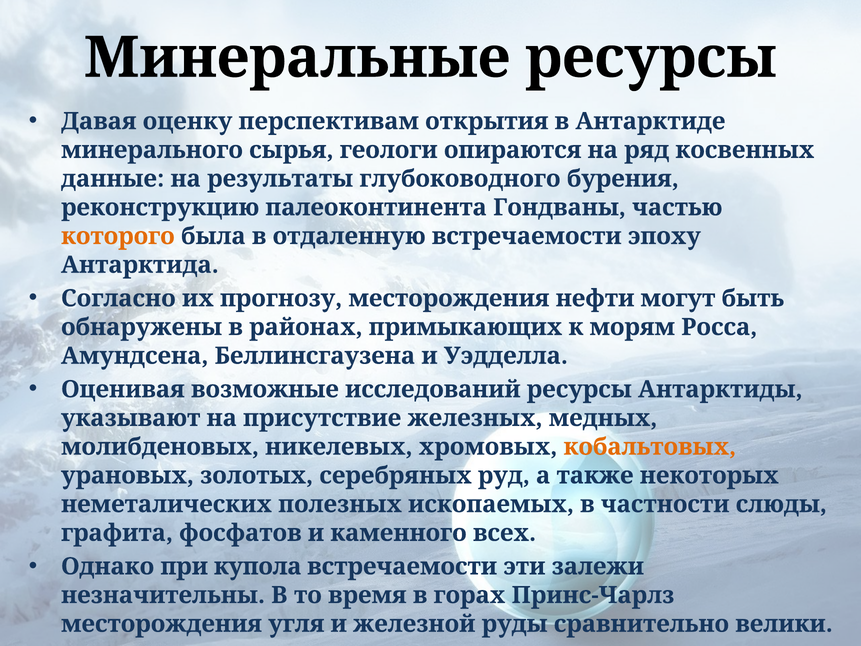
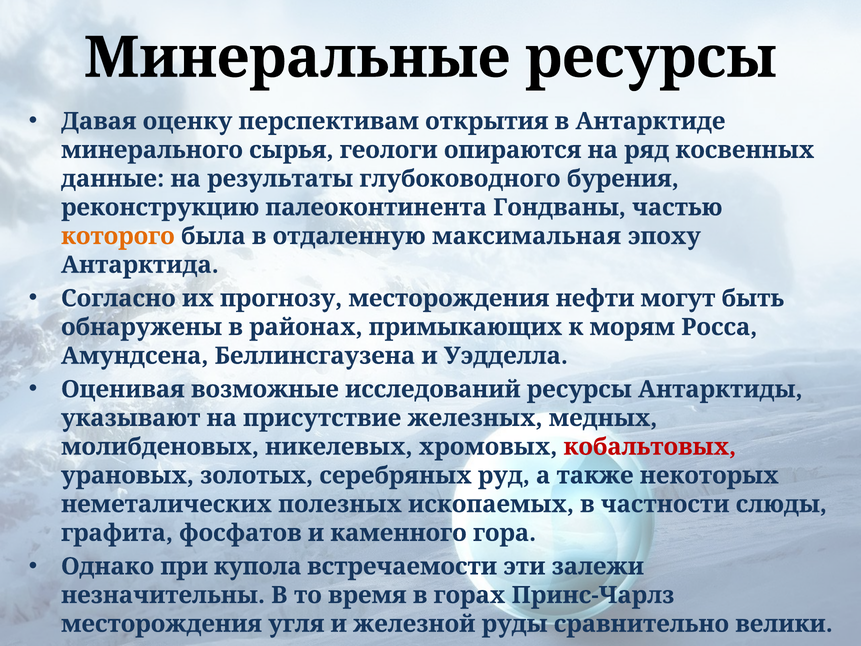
отдаленную встречаемости: встречаемости -> максимальная
кобальтовых colour: orange -> red
всех: всех -> гора
